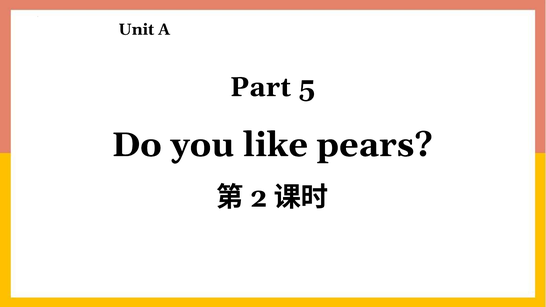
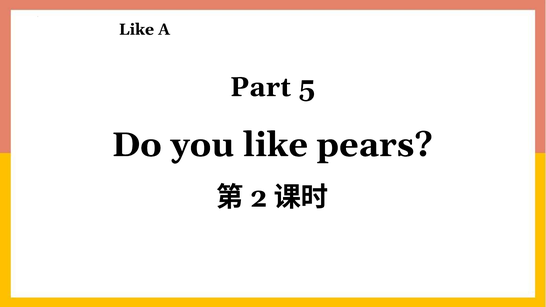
Unit at (136, 29): Unit -> Like
